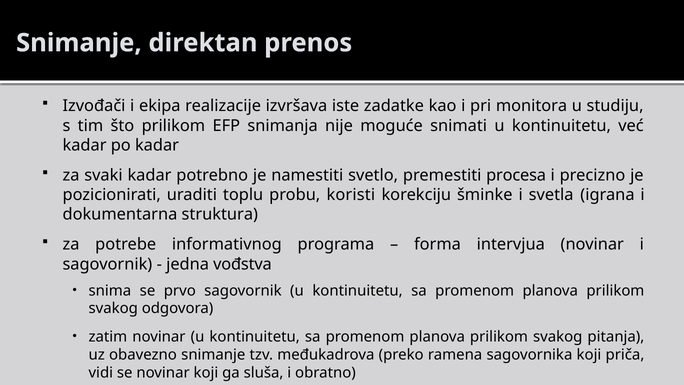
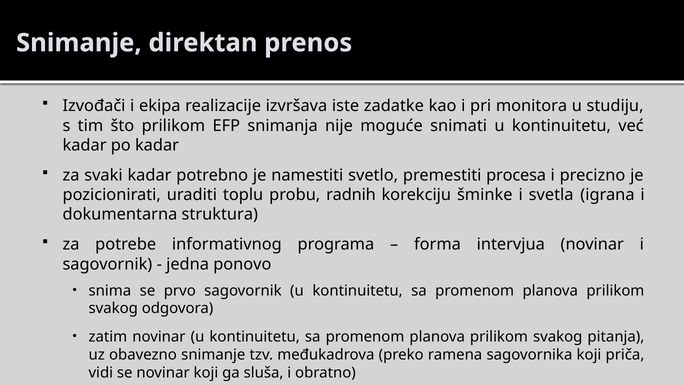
koristi: koristi -> radnih
vođstva: vođstva -> ponovo
